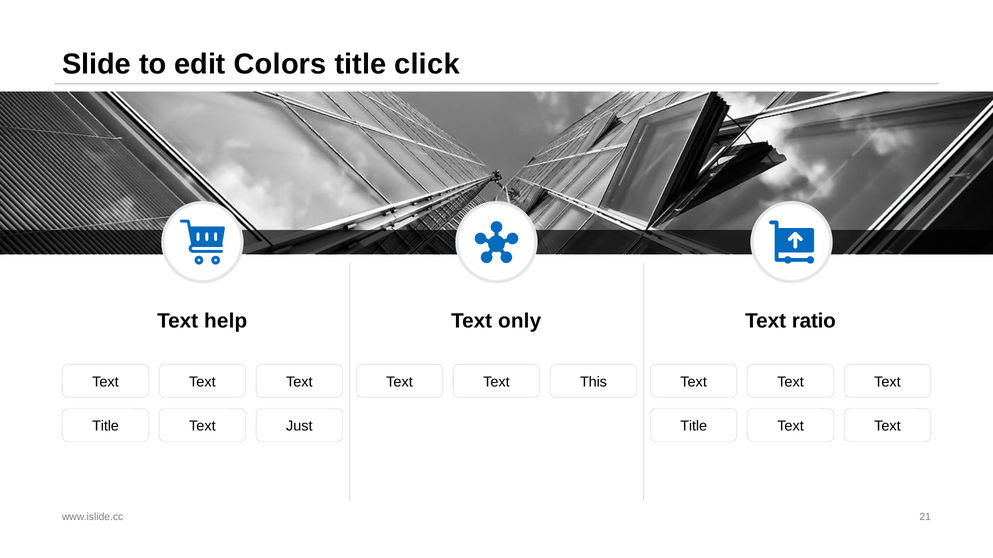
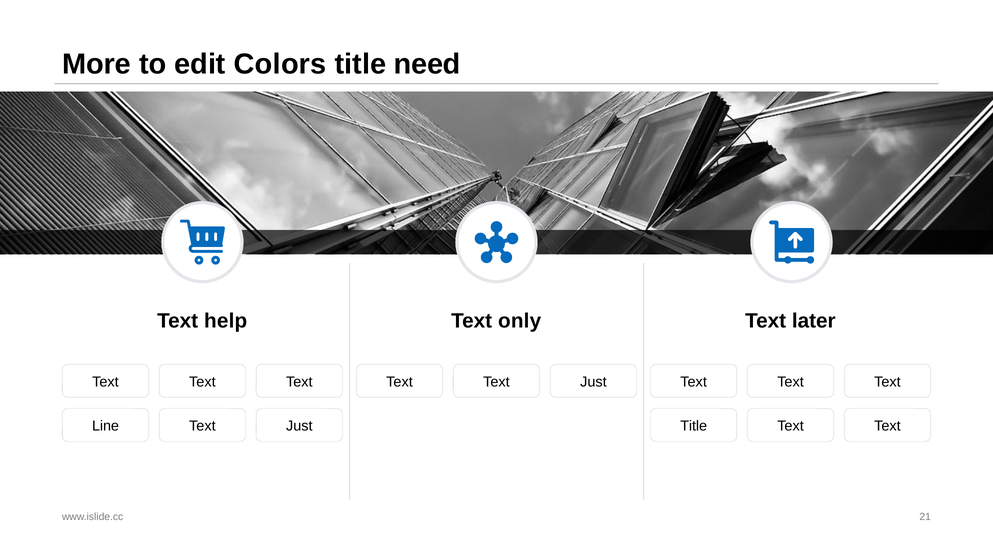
Slide: Slide -> More
click: click -> need
ratio: ratio -> later
Text Text This: This -> Just
Title at (106, 426): Title -> Line
